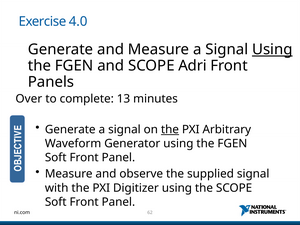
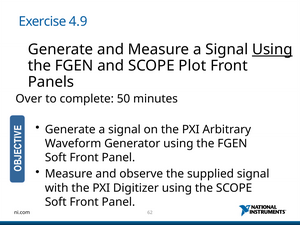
4.0: 4.0 -> 4.9
Adri: Adri -> Plot
13: 13 -> 50
the at (170, 130) underline: present -> none
